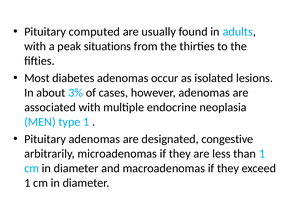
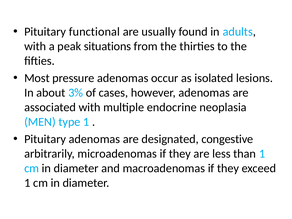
computed: computed -> functional
diabetes: diabetes -> pressure
